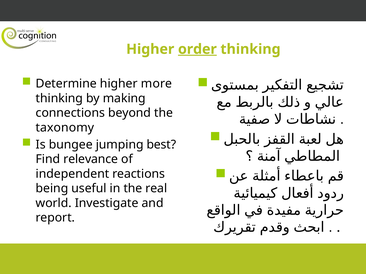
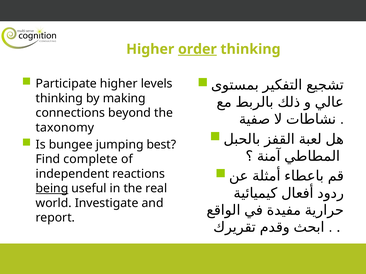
Determine: Determine -> Participate
more: more -> levels
relevance: relevance -> complete
being underline: none -> present
